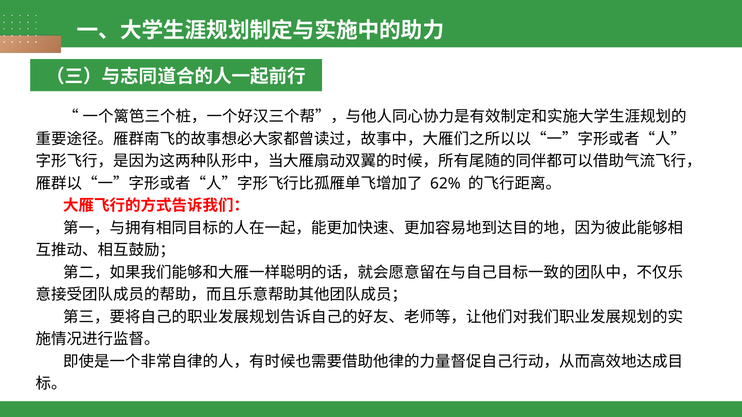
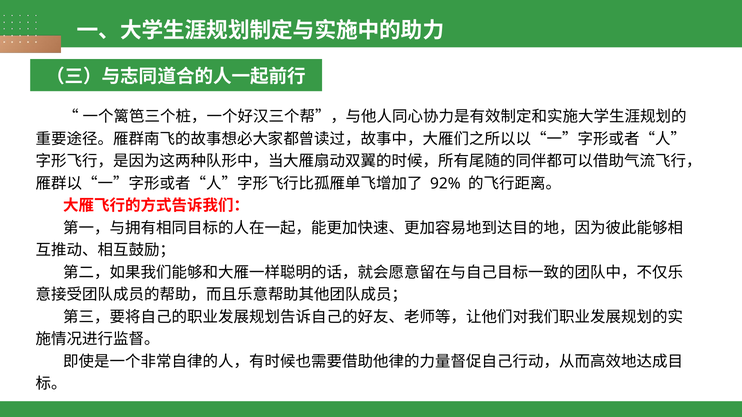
62%: 62% -> 92%
